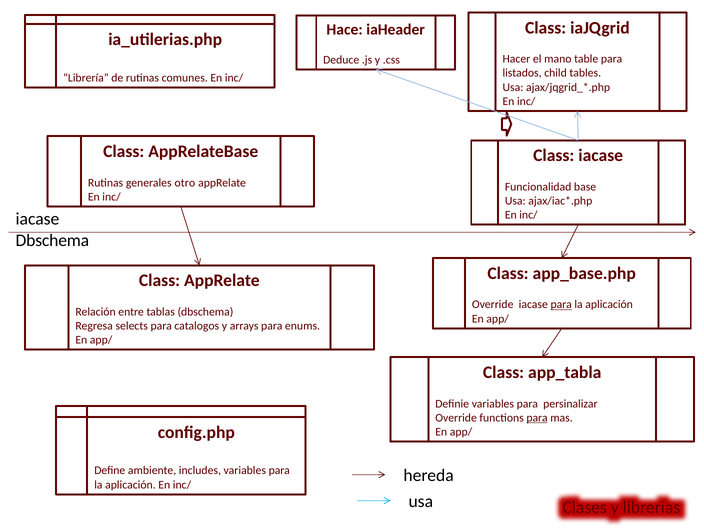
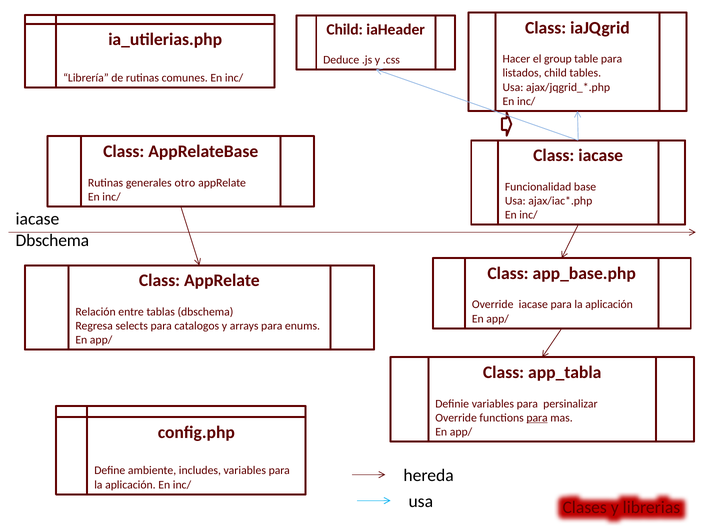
Hace at (345, 29): Hace -> Child
mano: mano -> group
para at (561, 305) underline: present -> none
